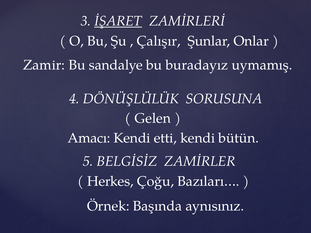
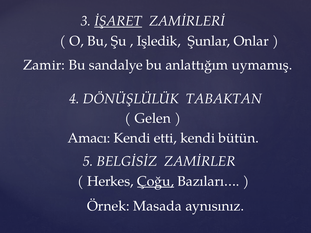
Çalışır: Çalışır -> Işledik
buradayız: buradayız -> anlattığım
SORUSUNA: SORUSUNA -> TABAKTAN
Çoğu underline: none -> present
Başında: Başında -> Masada
